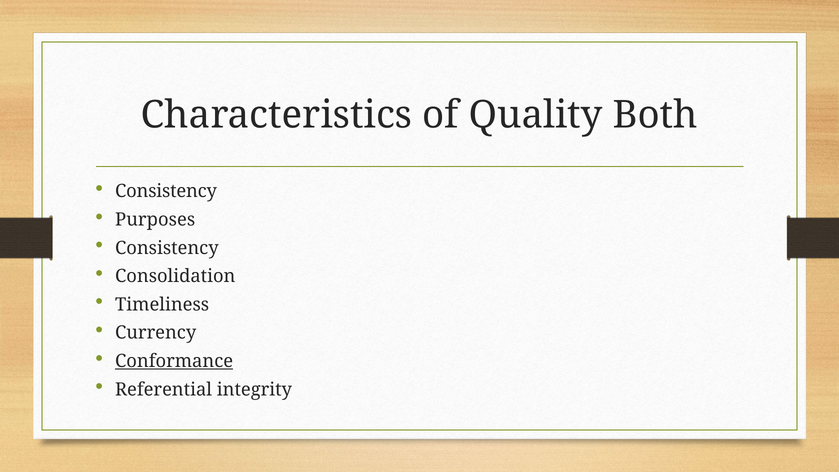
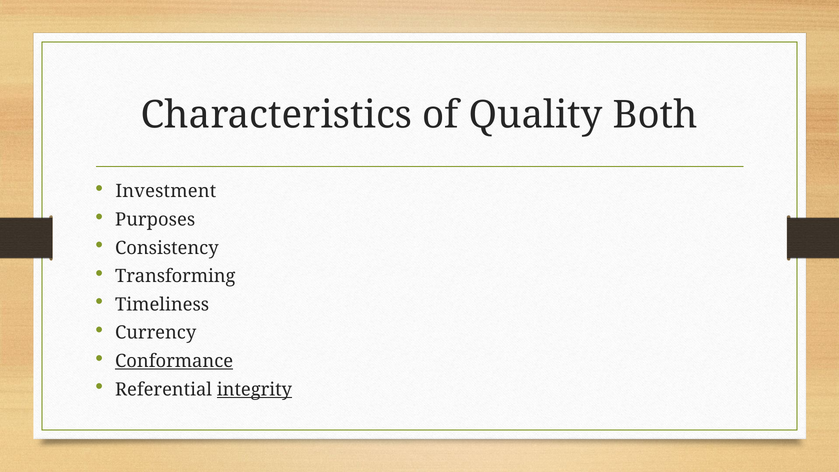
Consistency at (166, 191): Consistency -> Investment
Consolidation: Consolidation -> Transforming
integrity underline: none -> present
